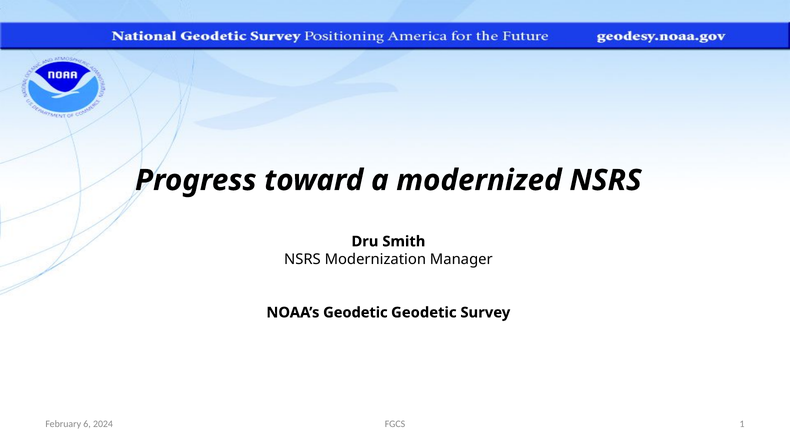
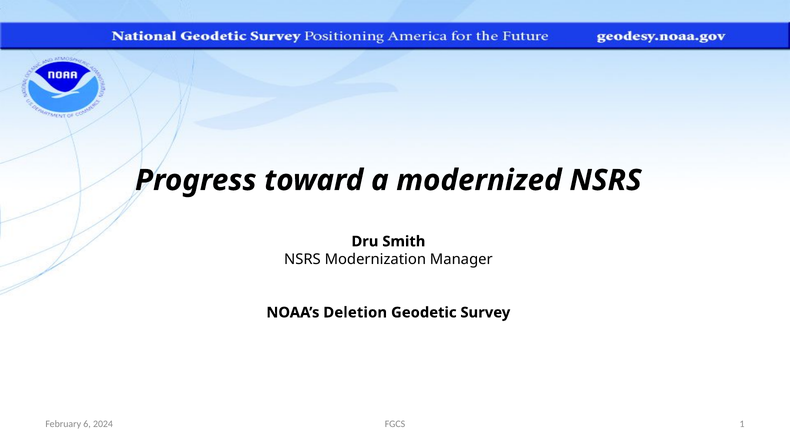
NOAA’s Geodetic: Geodetic -> Deletion
